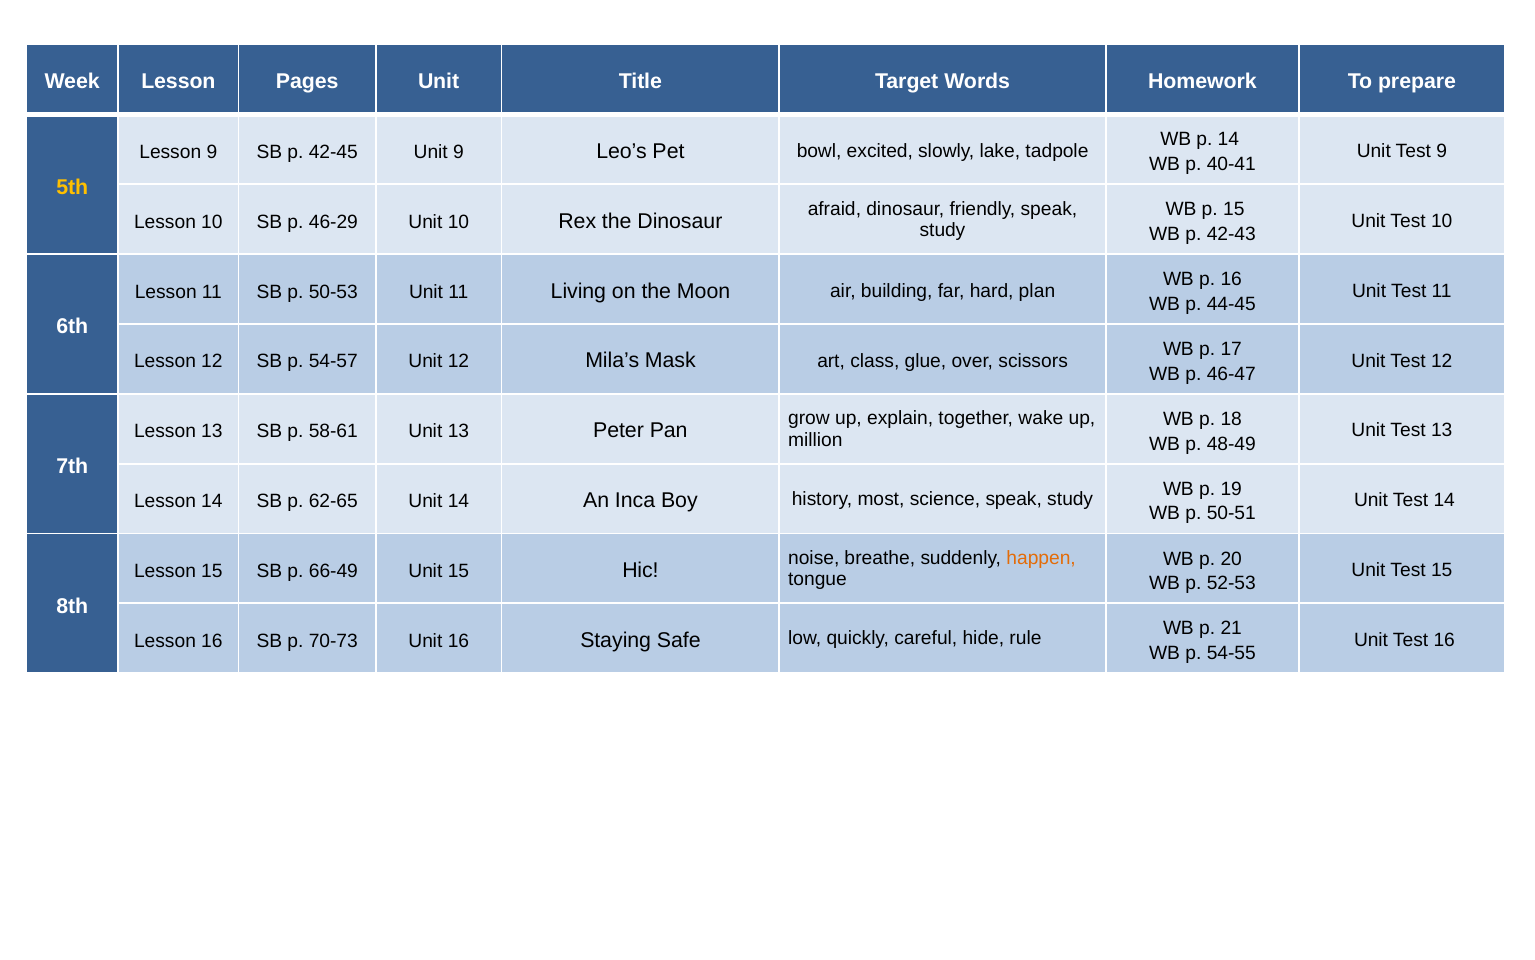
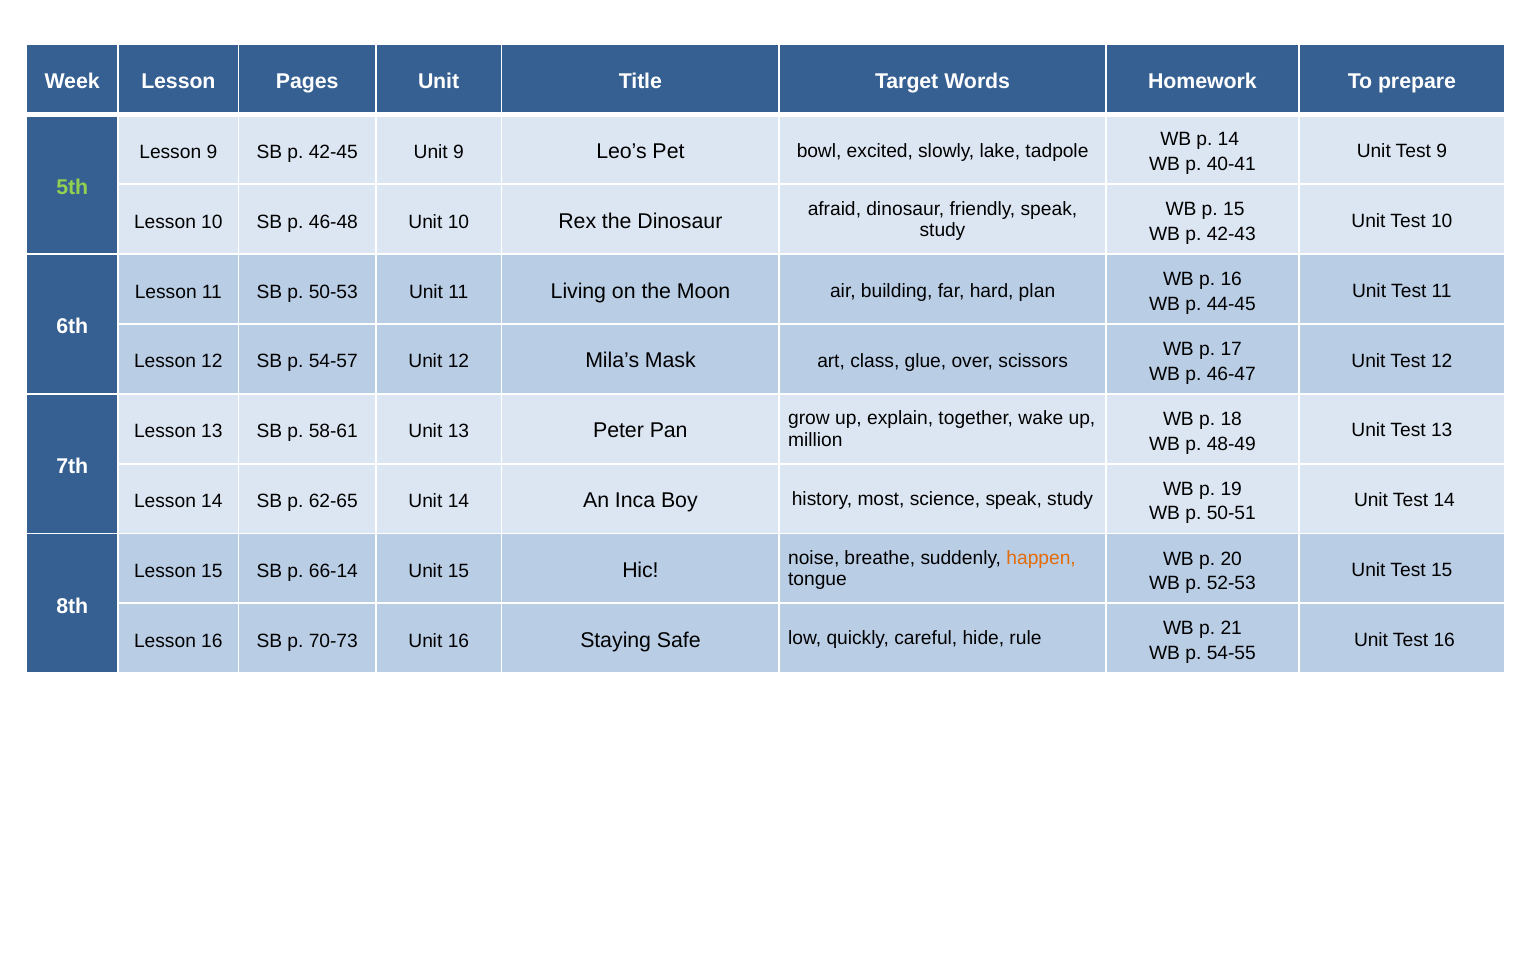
5th colour: yellow -> light green
46-29: 46-29 -> 46-48
66-49: 66-49 -> 66-14
